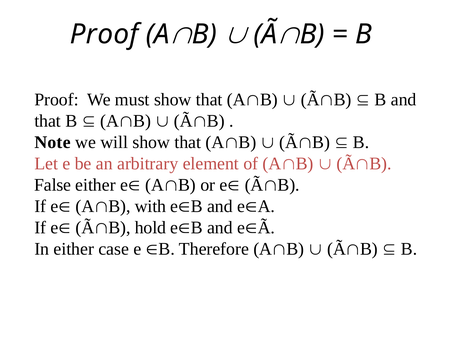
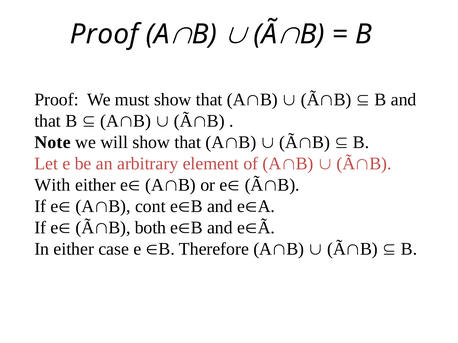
False: False -> With
with: with -> cont
hold: hold -> both
